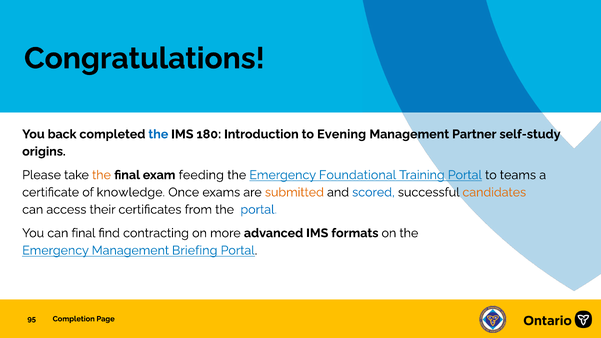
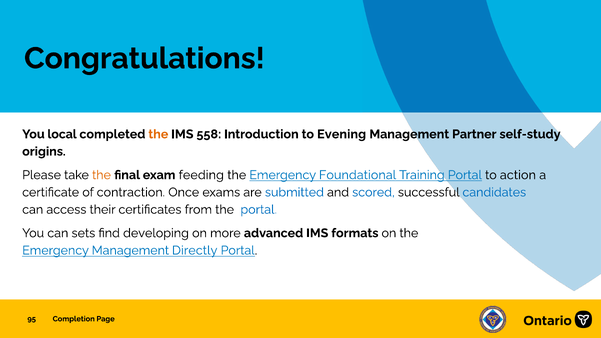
back: back -> local
the at (158, 134) colour: blue -> orange
180: 180 -> 558
teams: teams -> action
knowledge: knowledge -> contraction
submitted colour: orange -> blue
candidates colour: orange -> blue
can final: final -> sets
contracting: contracting -> developing
Briefing: Briefing -> Directly
